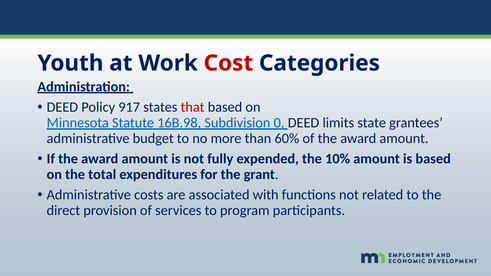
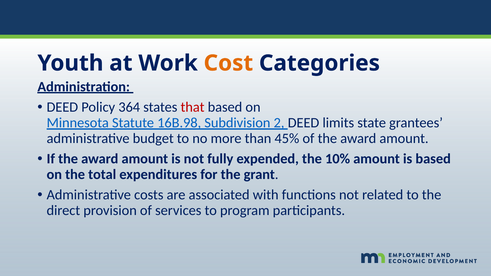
Cost colour: red -> orange
917: 917 -> 364
0: 0 -> 2
60%: 60% -> 45%
